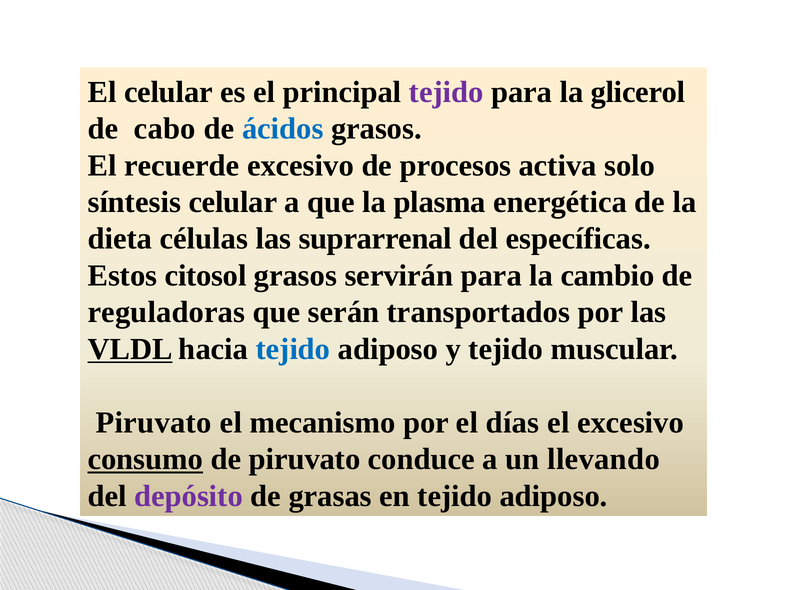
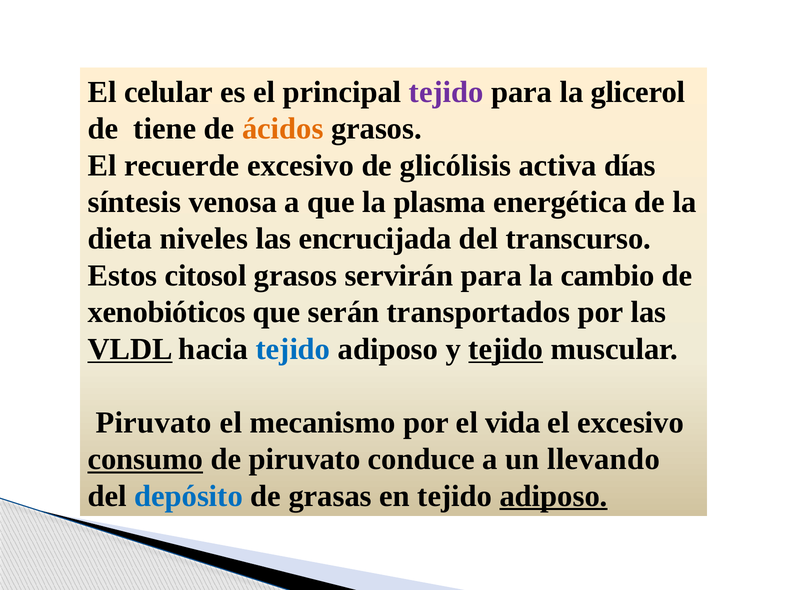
cabo: cabo -> tiene
ácidos colour: blue -> orange
procesos: procesos -> glicólisis
solo: solo -> días
síntesis celular: celular -> venosa
células: células -> niveles
suprarrenal: suprarrenal -> encrucijada
específicas: específicas -> transcurso
reguladoras: reguladoras -> xenobióticos
tejido at (506, 349) underline: none -> present
días: días -> vida
depósito colour: purple -> blue
adiposo at (554, 496) underline: none -> present
